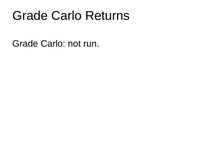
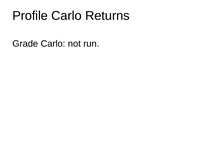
Grade at (30, 16): Grade -> Profile
